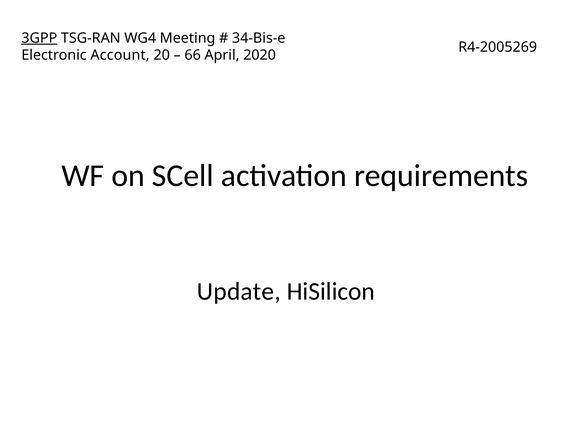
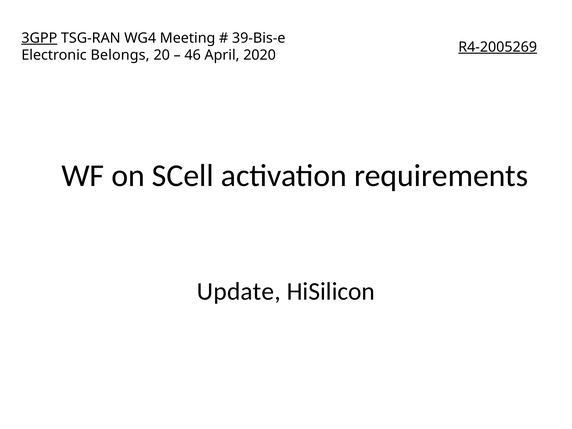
34-Bis-e: 34-Bis-e -> 39-Bis-e
R4-2005269 underline: none -> present
Account: Account -> Belongs
66: 66 -> 46
